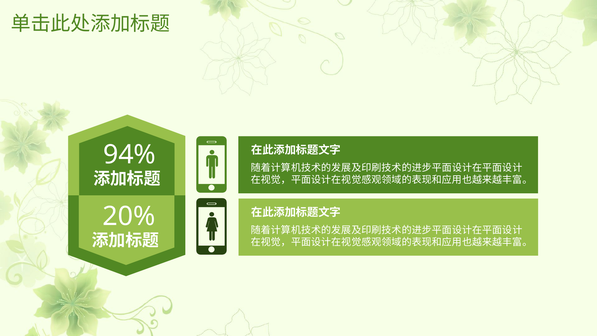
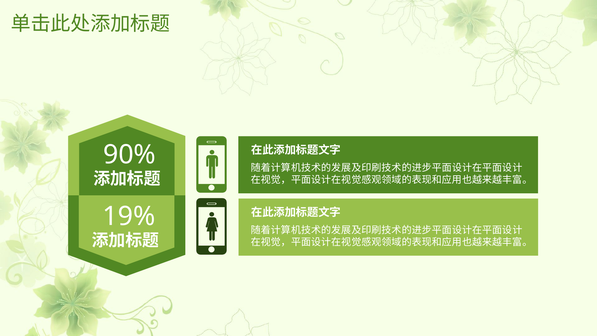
94%: 94% -> 90%
20%: 20% -> 19%
